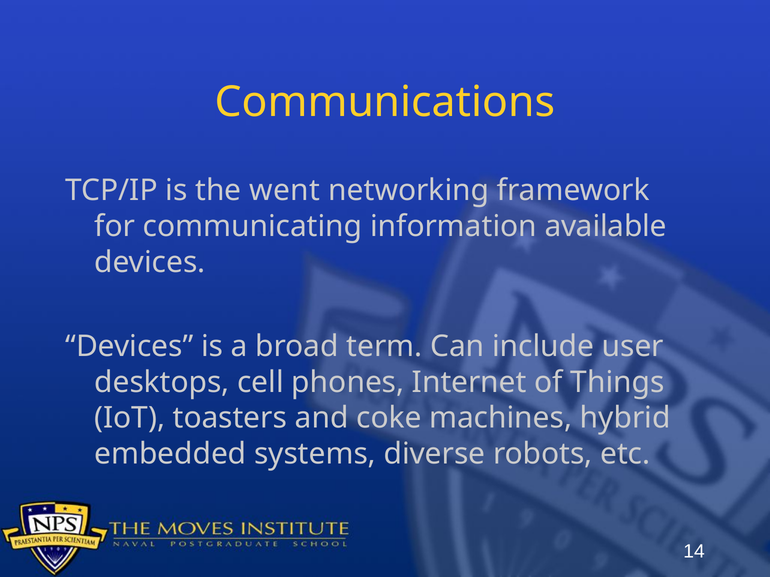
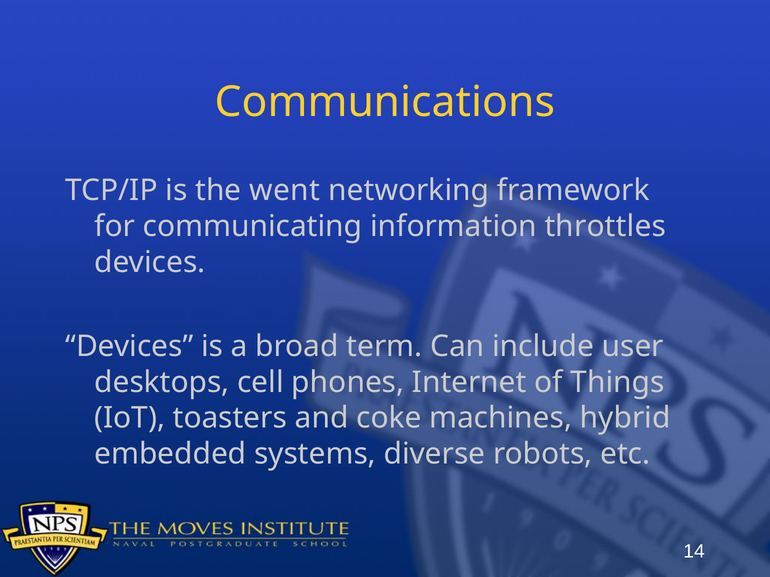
available: available -> throttles
